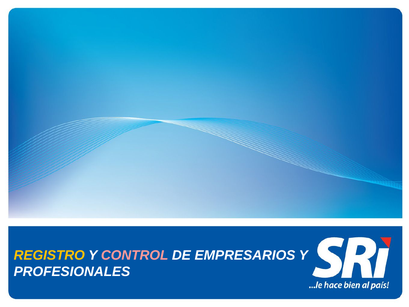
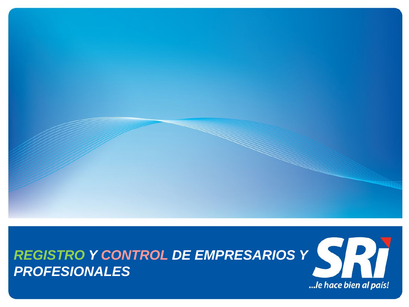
REGISTRO colour: yellow -> light green
